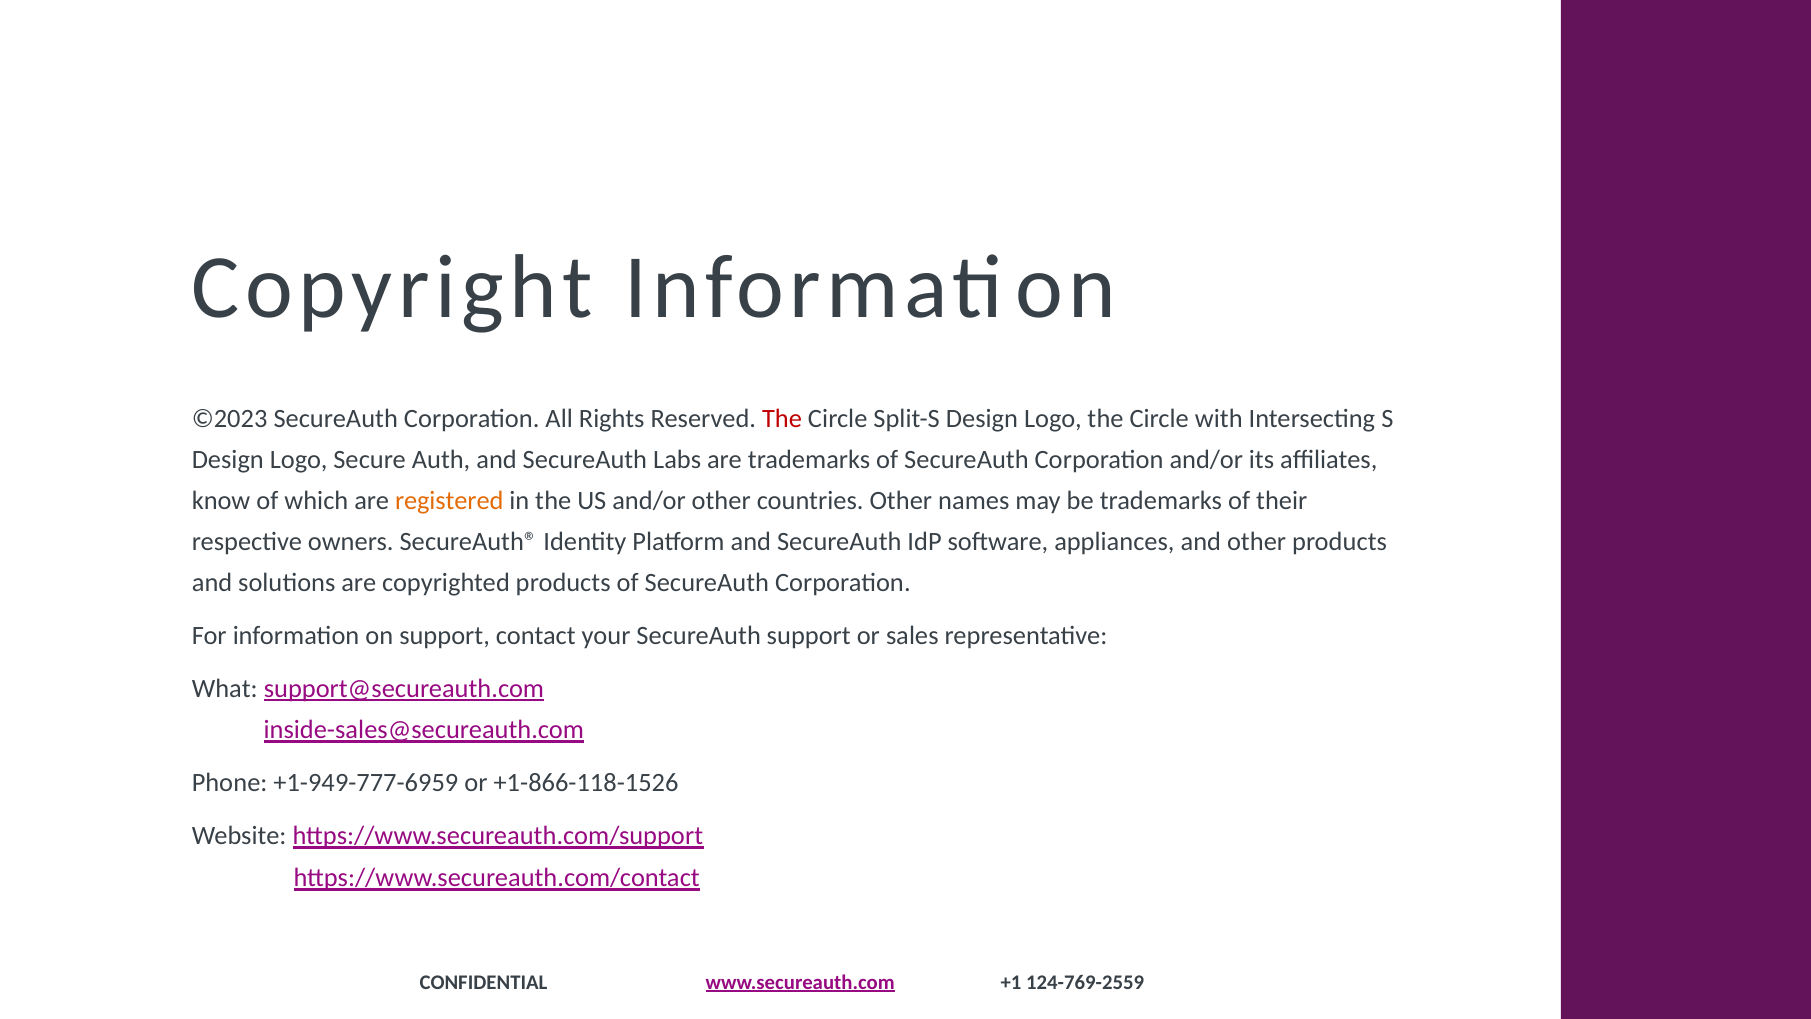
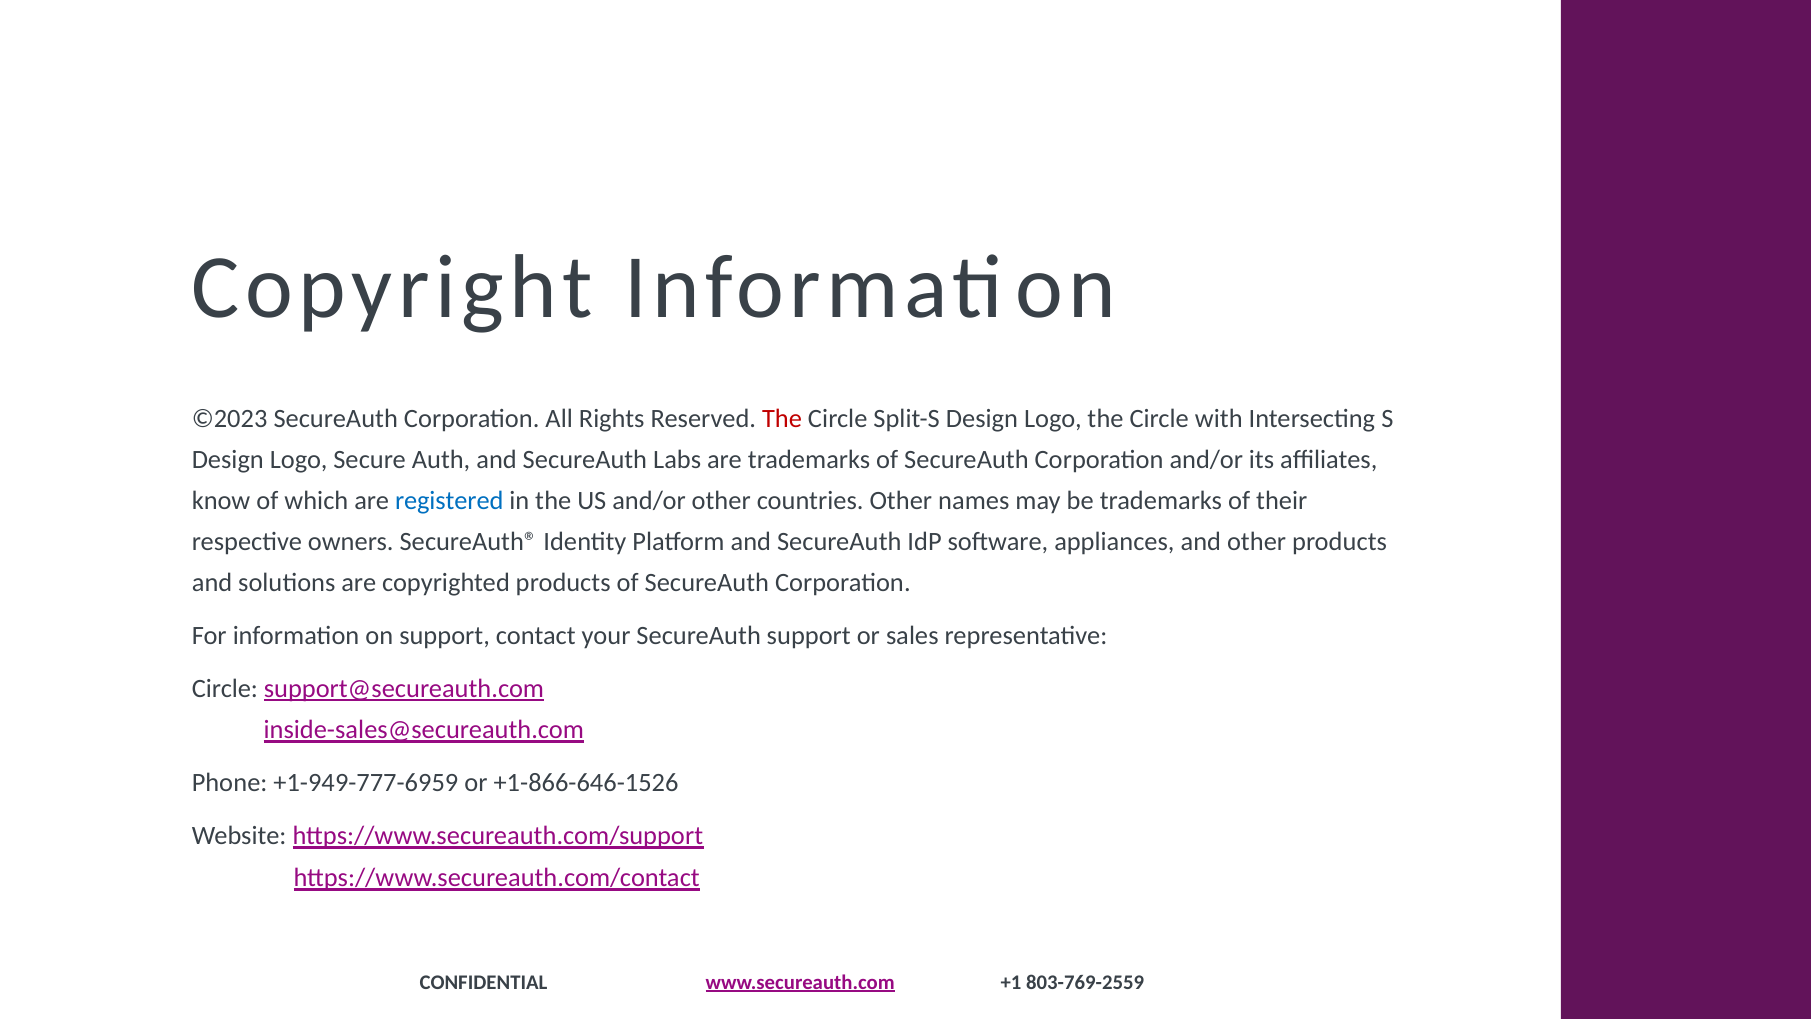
registered colour: orange -> blue
What at (225, 688): What -> Circle
+1-866-118-1526: +1-866-118-1526 -> +1-866-646-1526
124-769-2559: 124-769-2559 -> 803-769-2559
